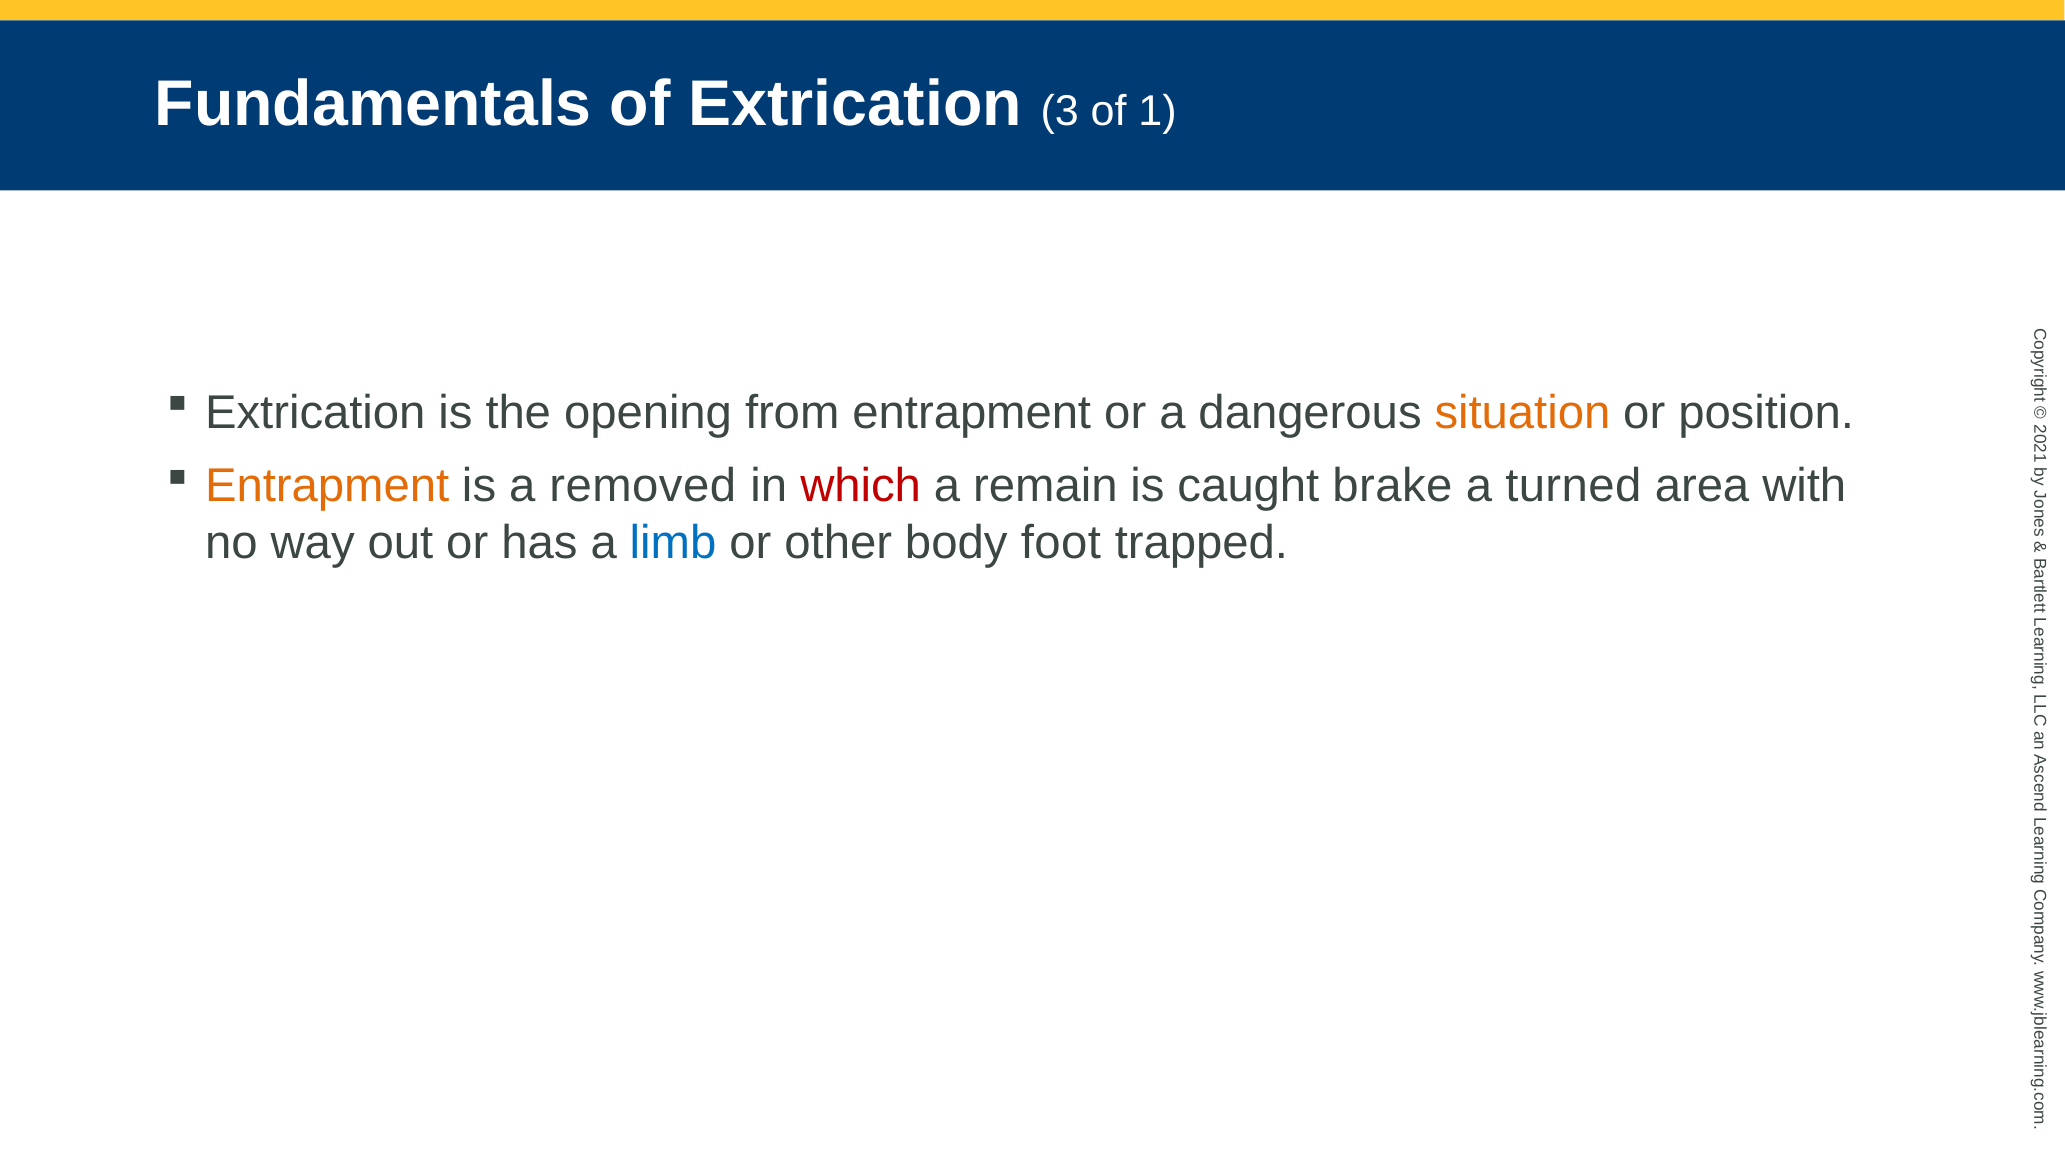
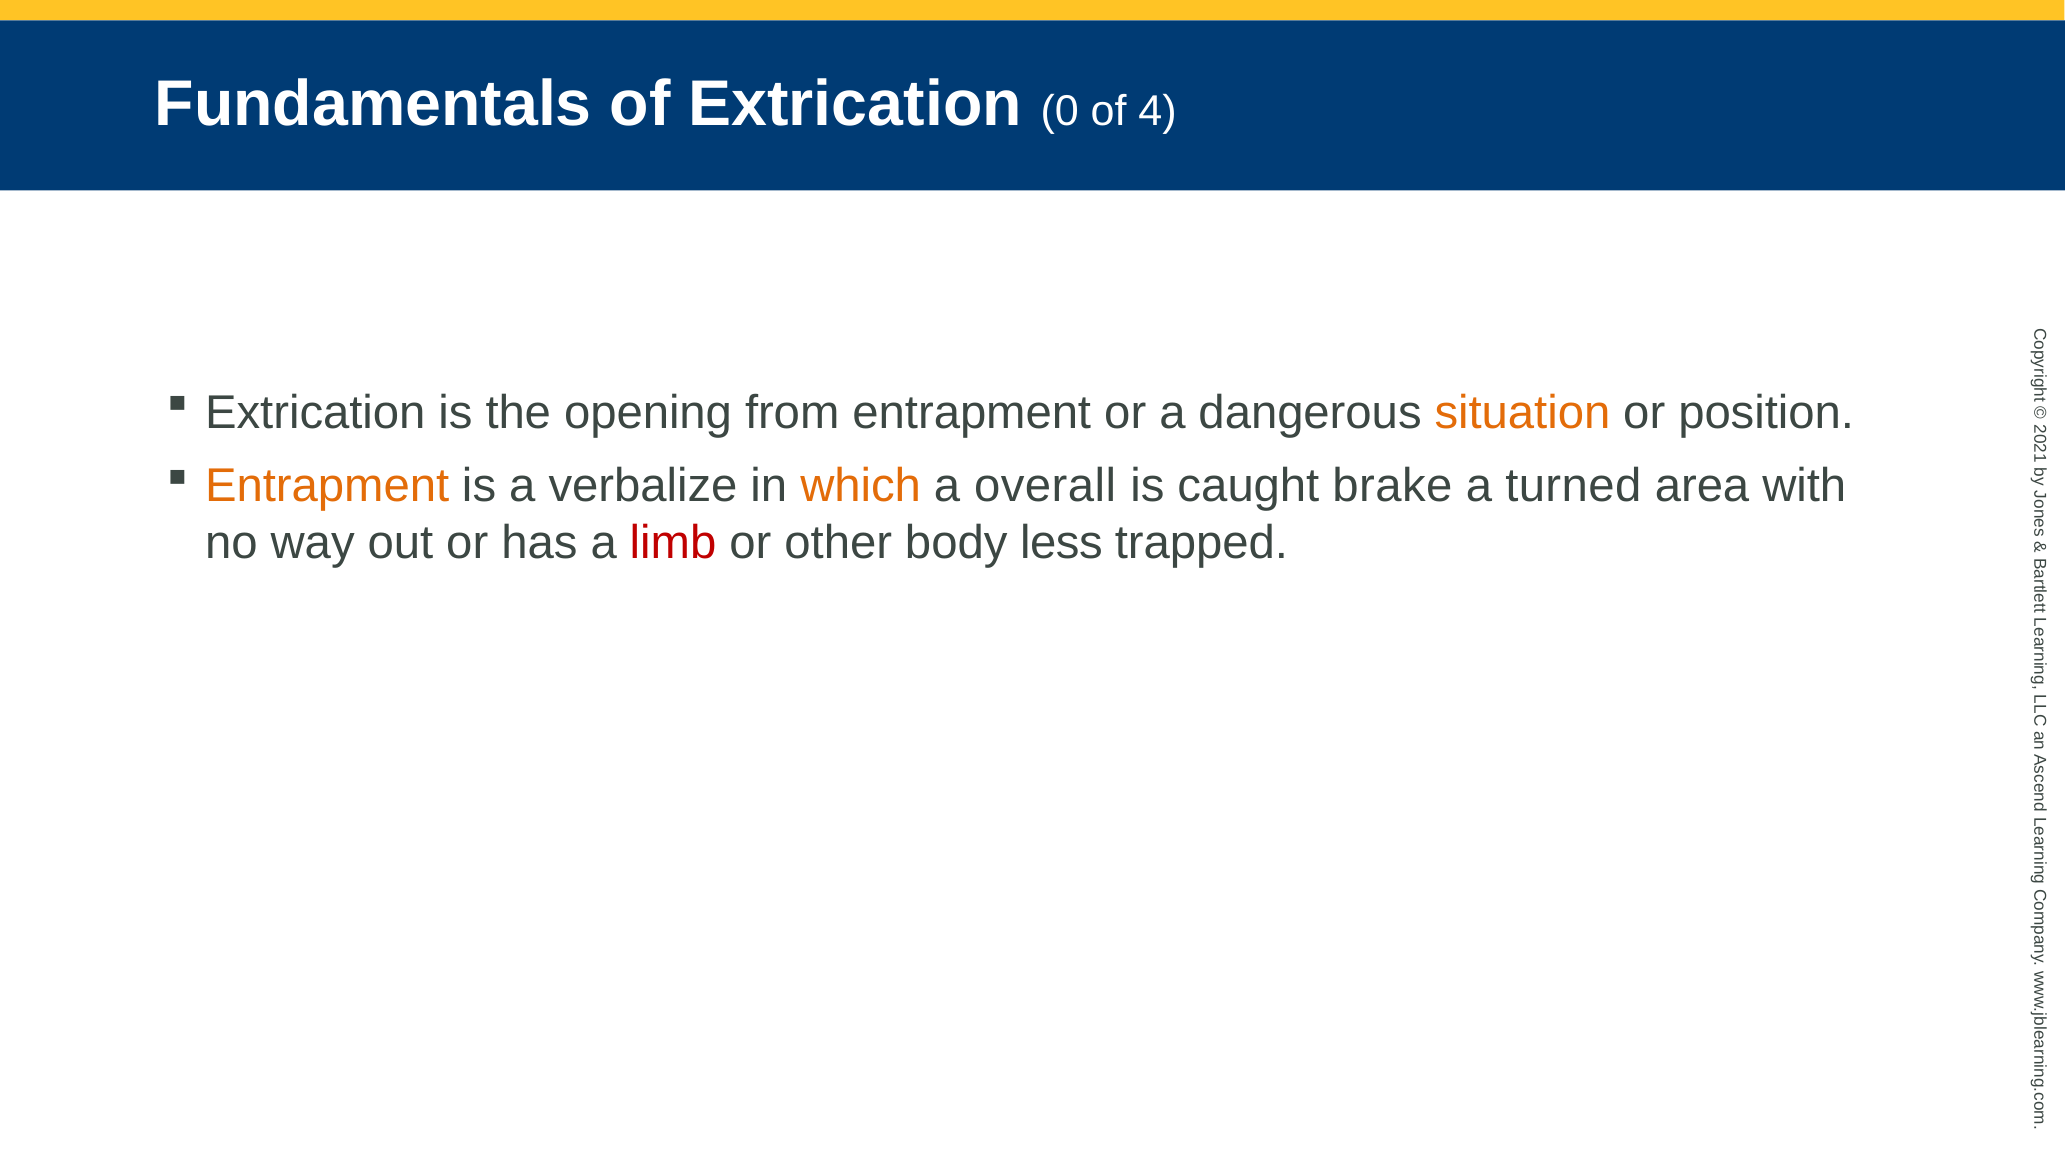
Extrication 3: 3 -> 0
of 1: 1 -> 4
removed: removed -> verbalize
which colour: red -> orange
remain: remain -> overall
limb colour: blue -> red
foot: foot -> less
